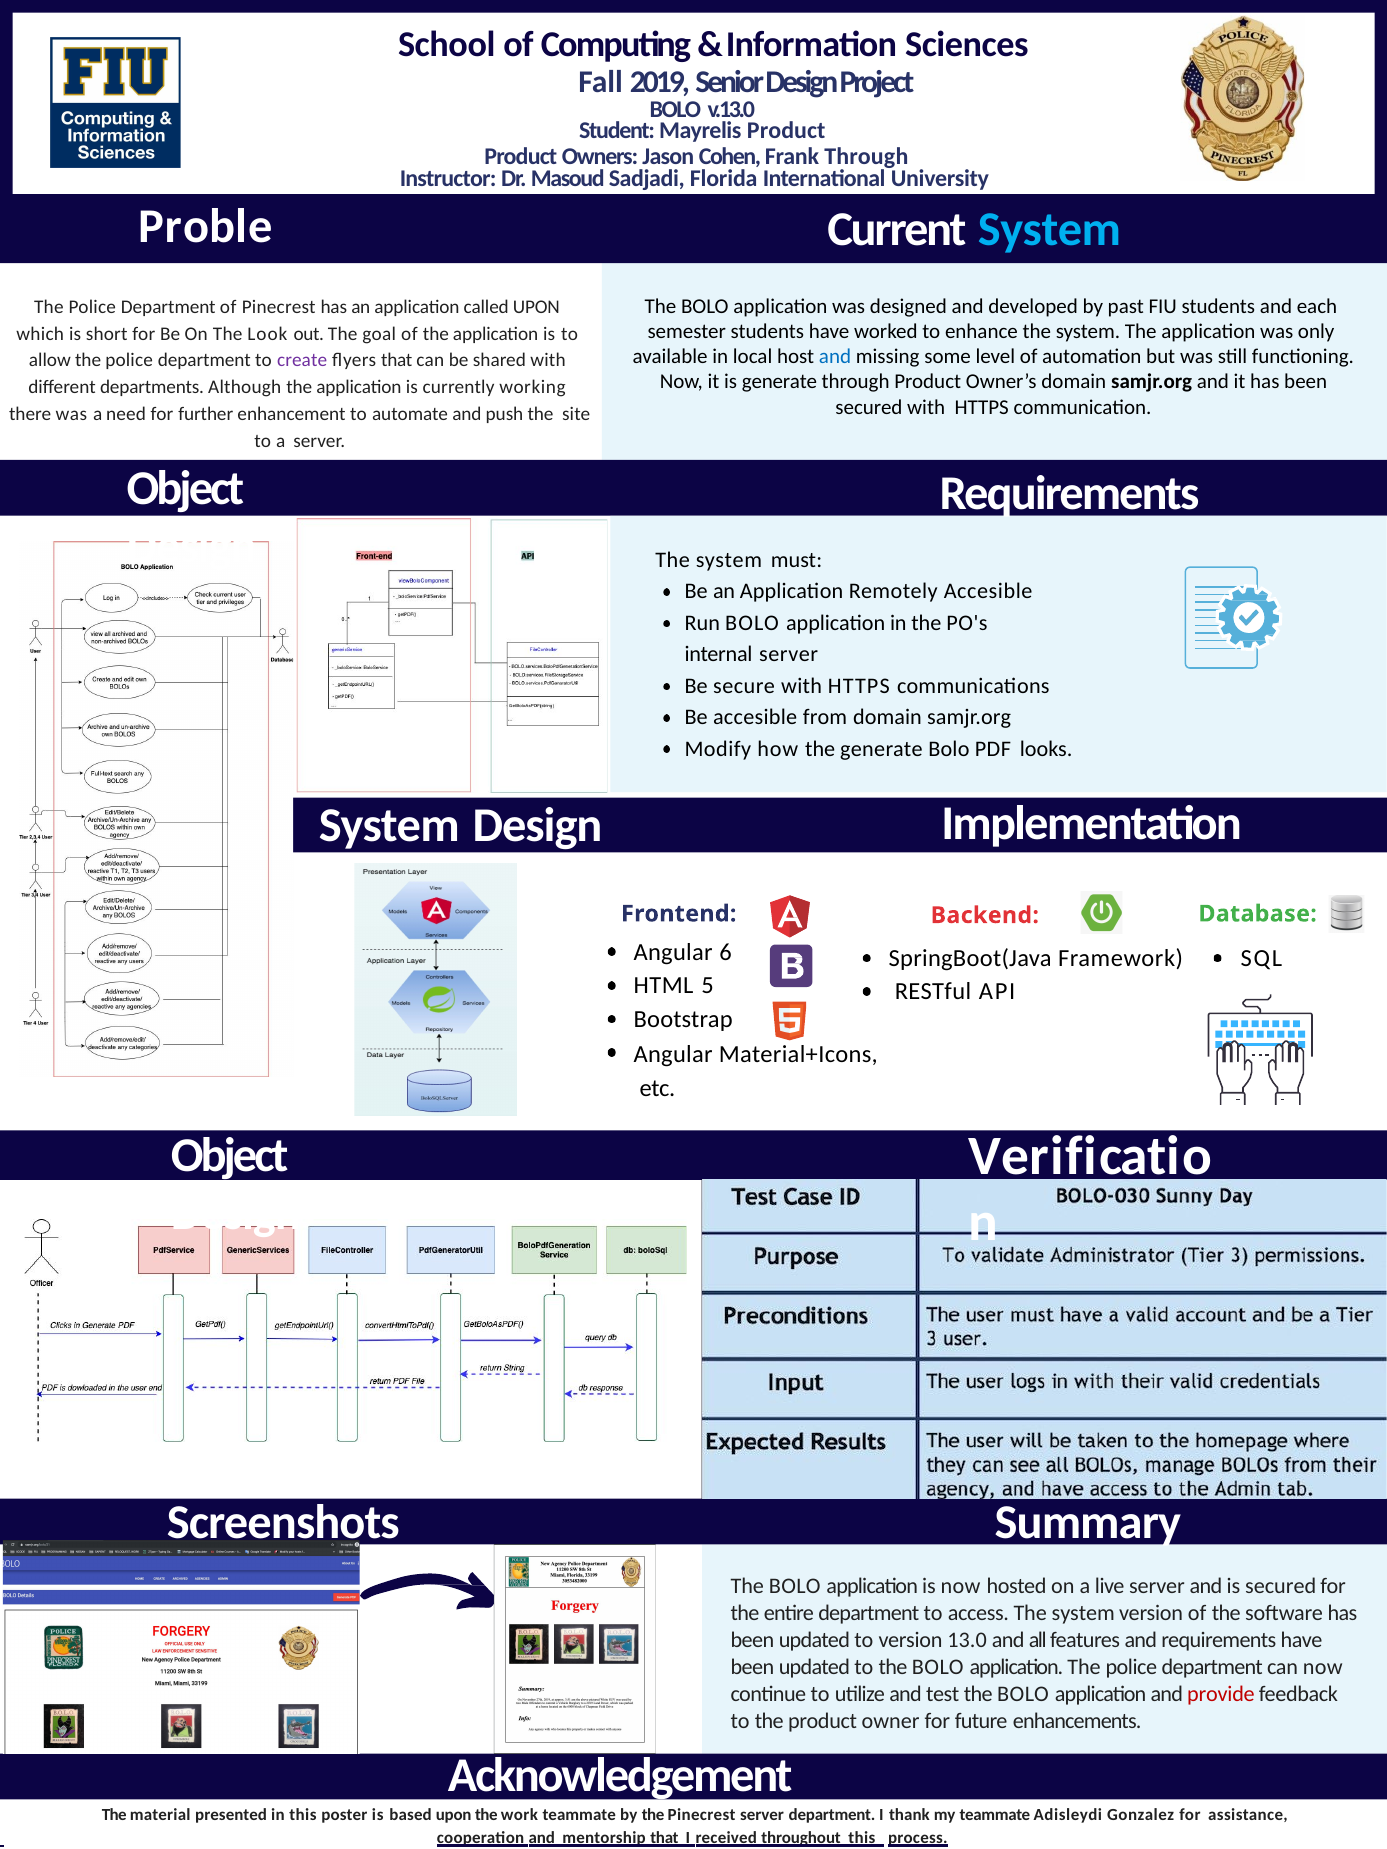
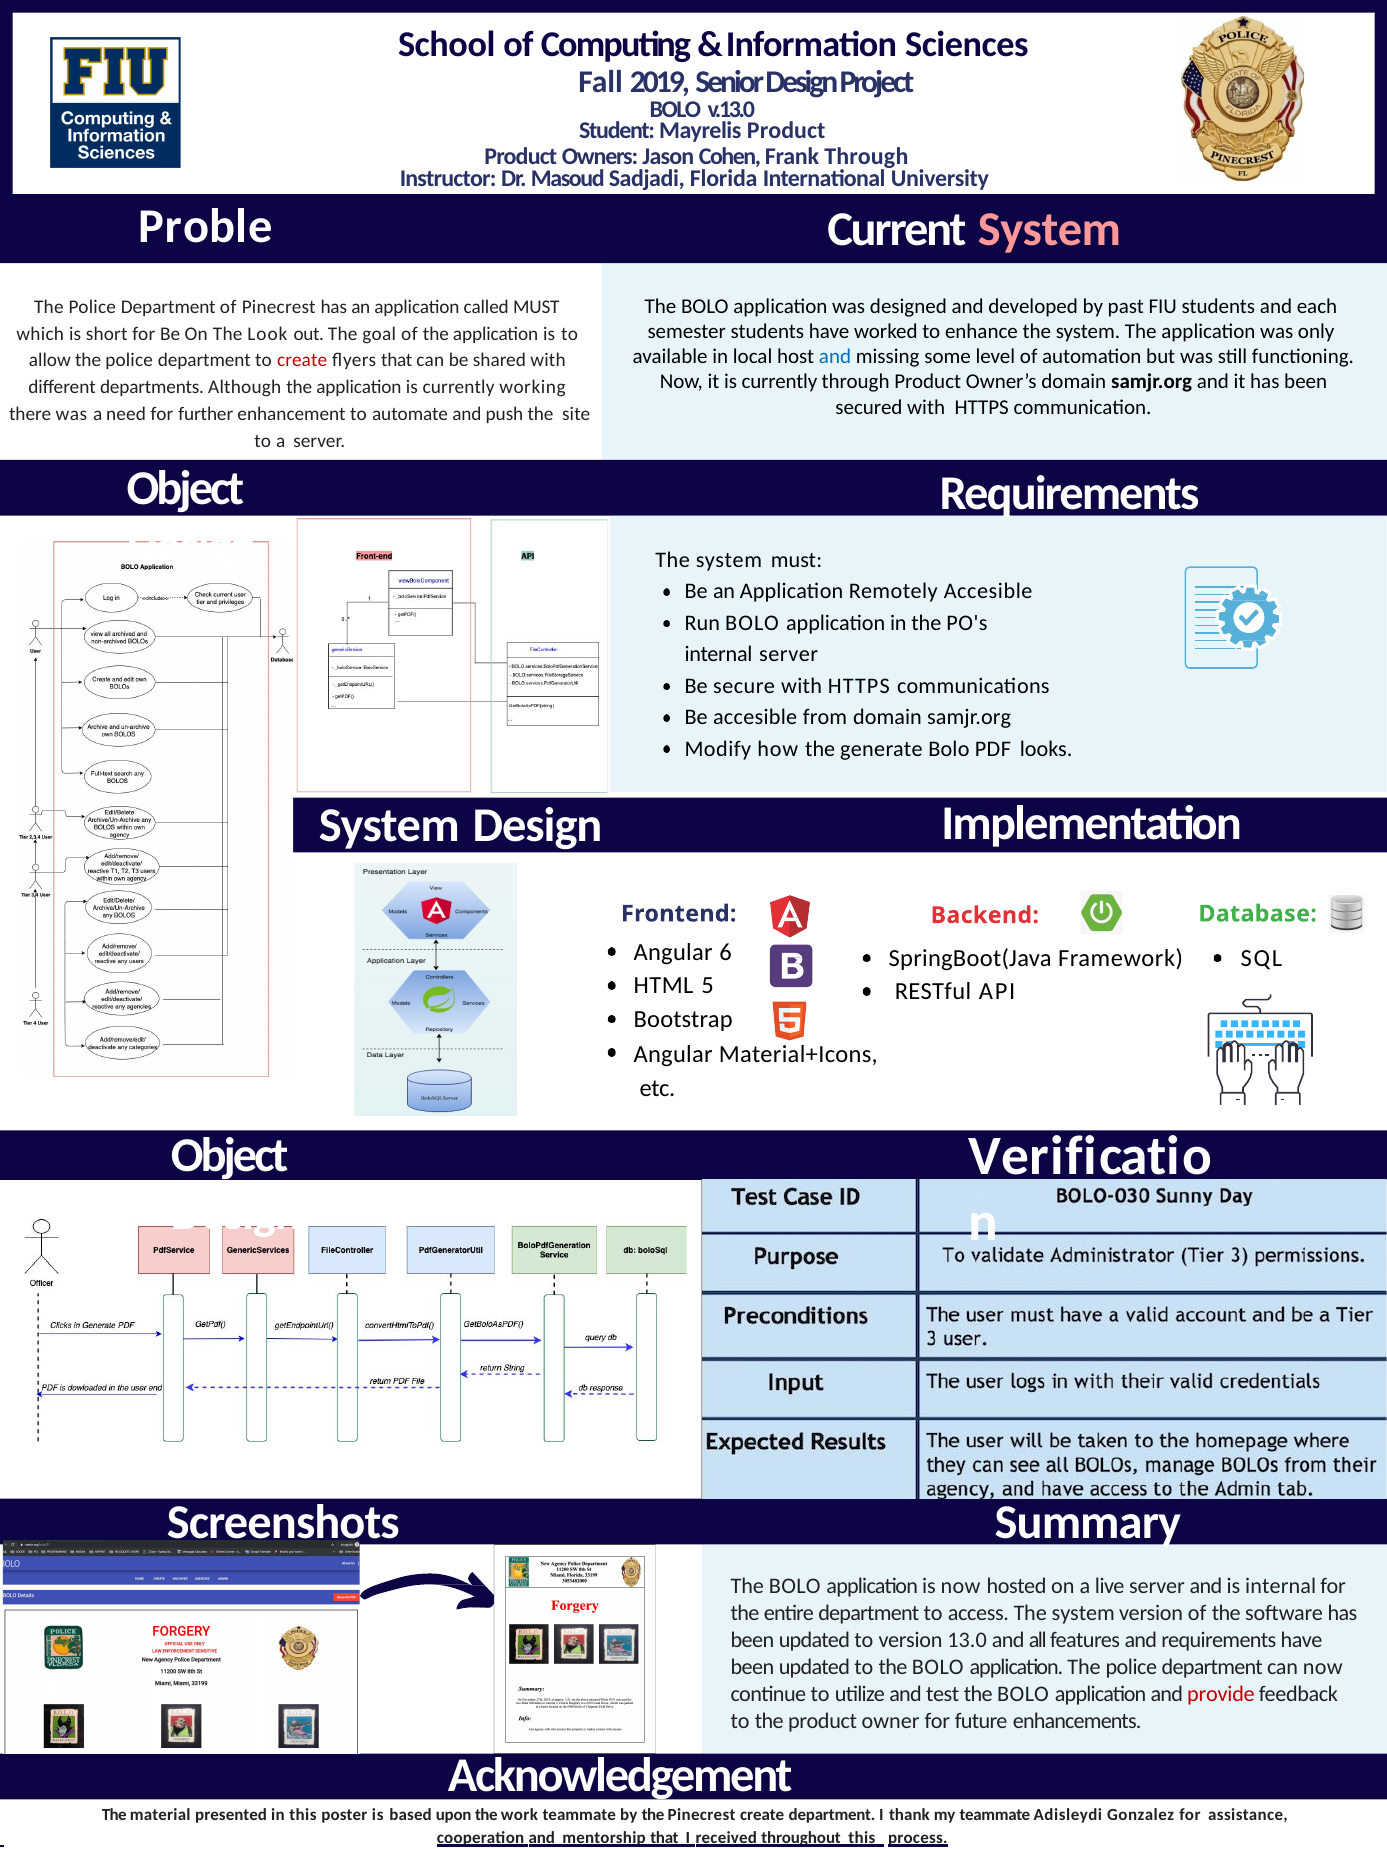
System at (1050, 230) colour: light blue -> pink
called UPON: UPON -> MUST
create at (302, 361) colour: purple -> red
it is generate: generate -> currently
is secured: secured -> internal
Pinecrest server: server -> create
